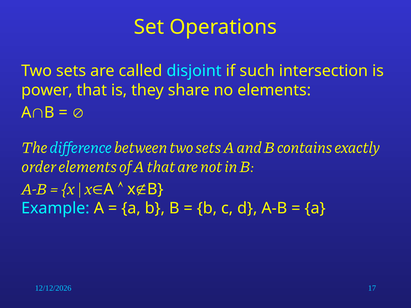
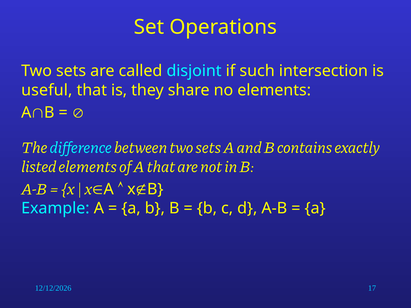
power: power -> useful
order: order -> listed
